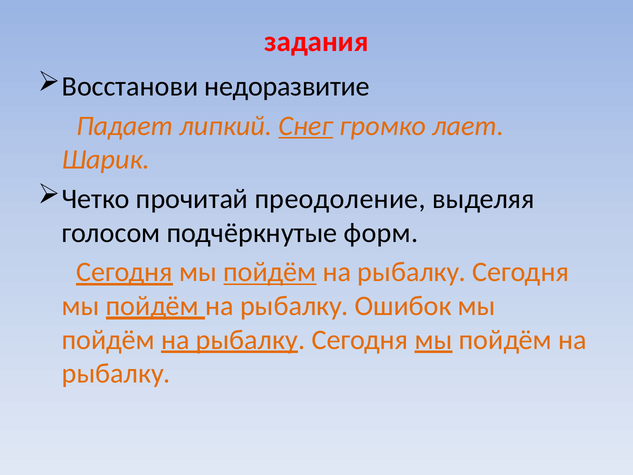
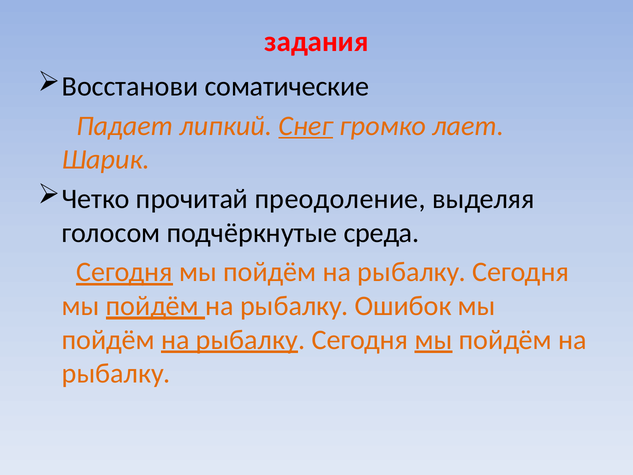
недоразвитие: недоразвитие -> соматические
форм: форм -> среда
пойдём at (270, 272) underline: present -> none
